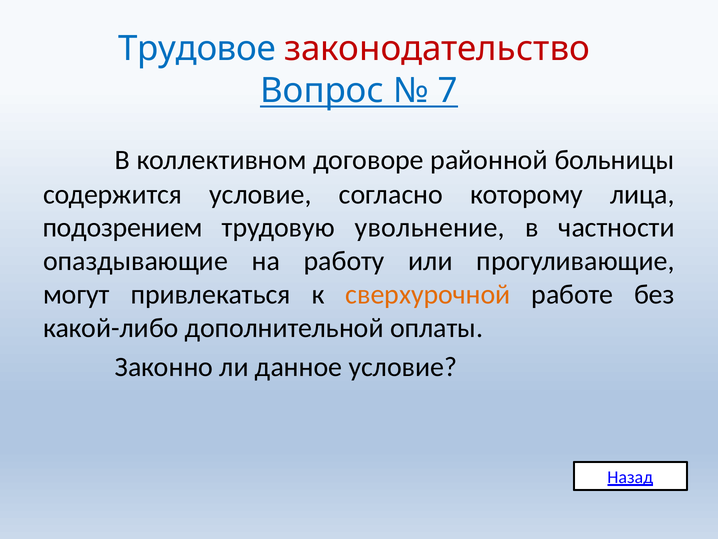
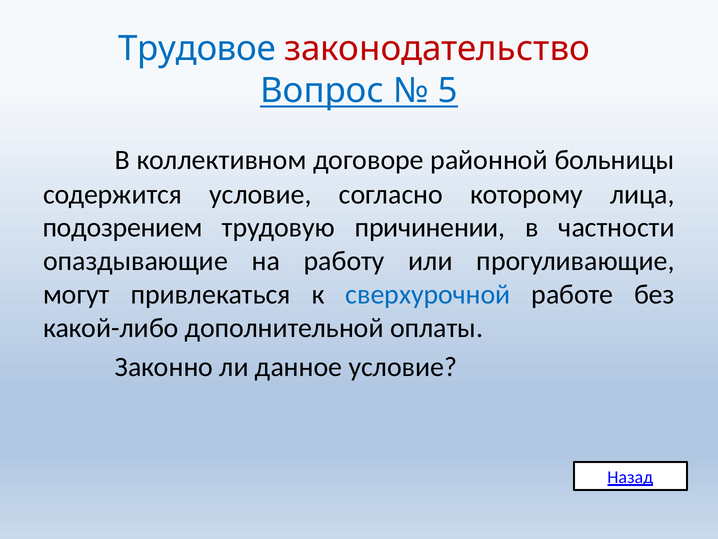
7: 7 -> 5
увольнение: увольнение -> причинении
сверхурочной colour: orange -> blue
